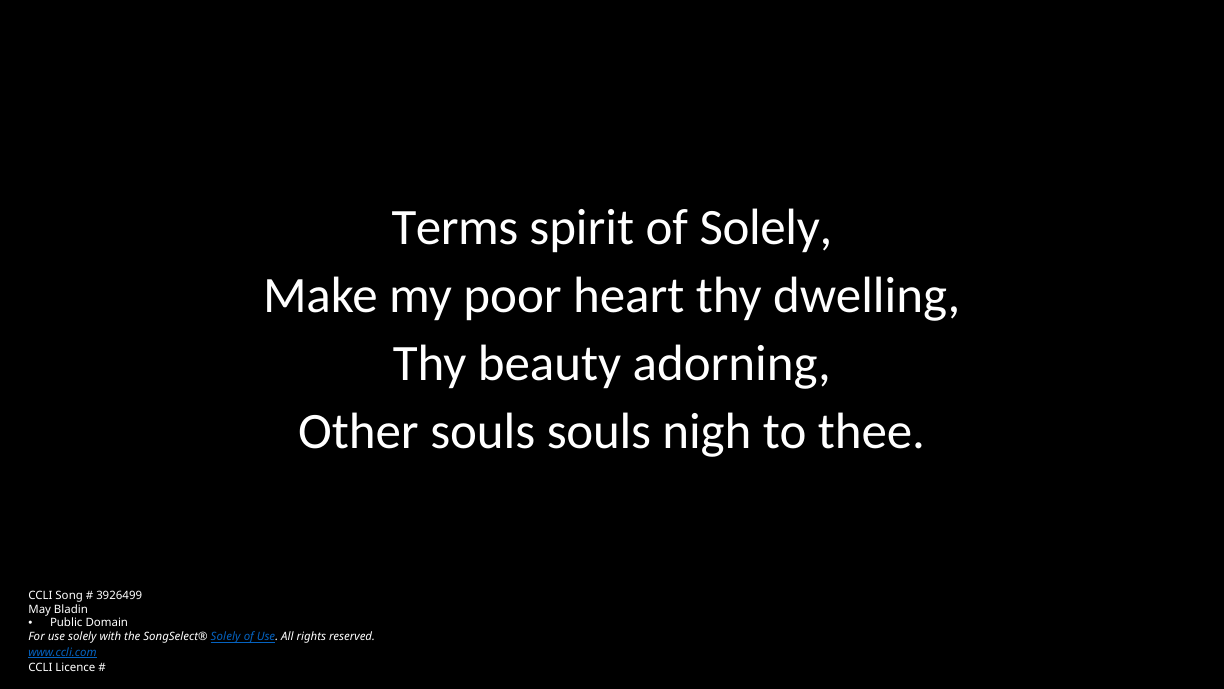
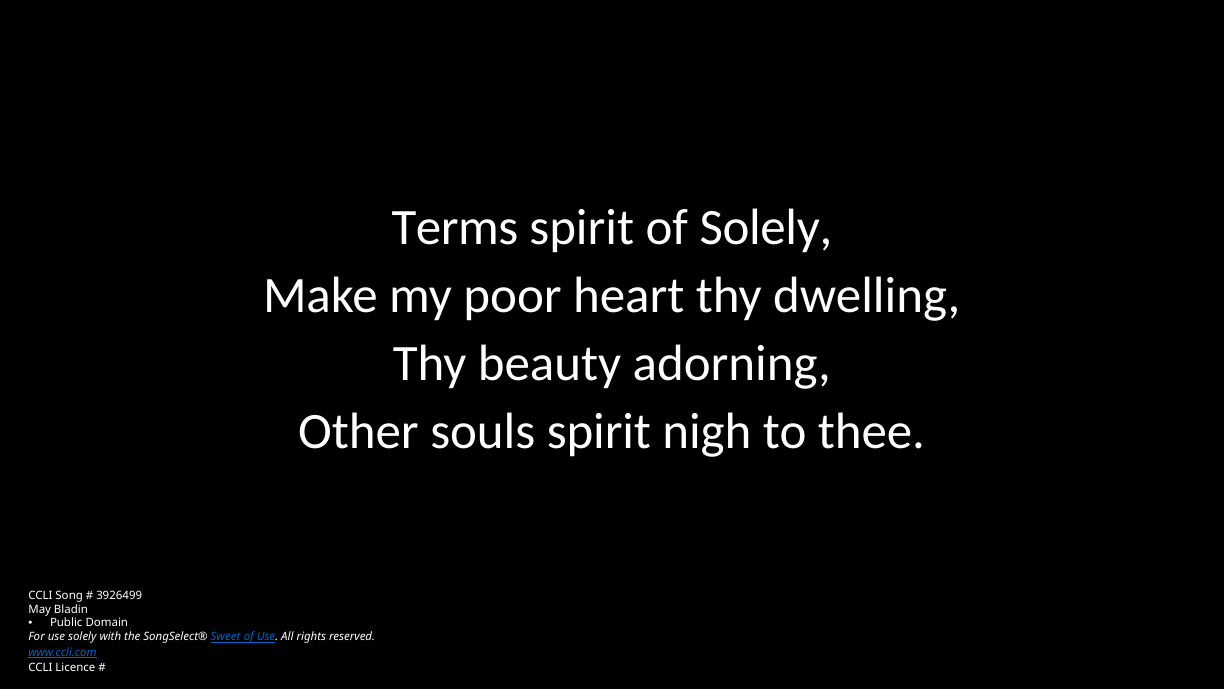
souls souls: souls -> spirit
SongSelect® Solely: Solely -> Sweet
